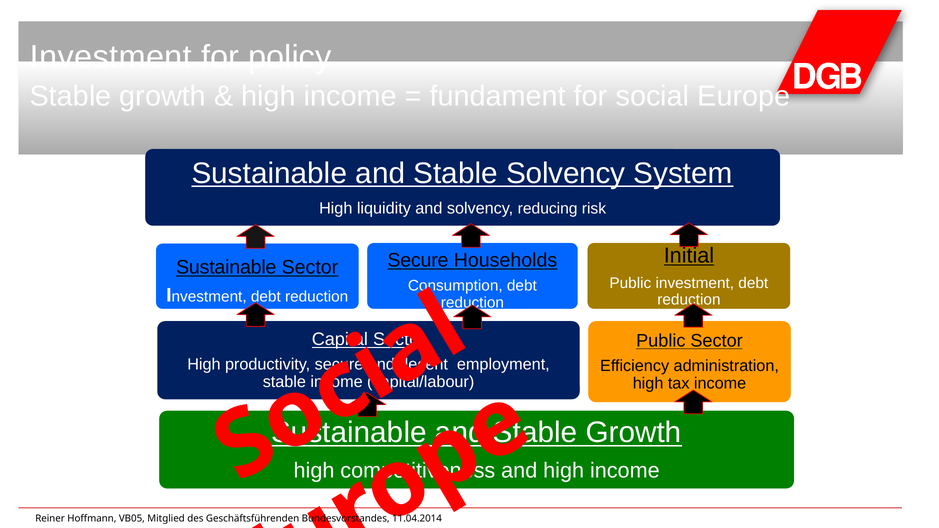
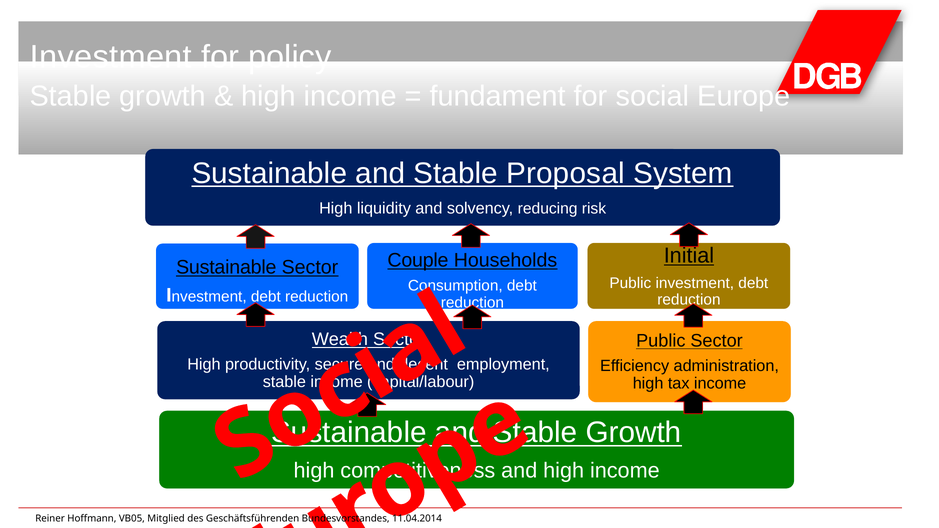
Stable Solvency: Solvency -> Proposal
Secure at (418, 260): Secure -> Couple
Capital: Capital -> Wealth
